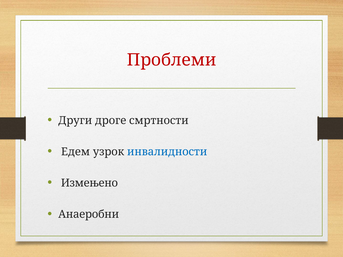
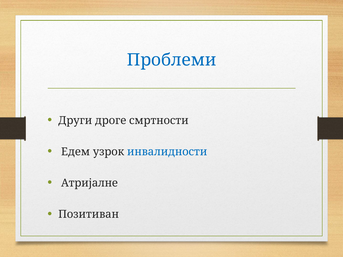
Проблеми colour: red -> blue
Измењено: Измењено -> Атријалне
Анаеробни: Анаеробни -> Позитиван
